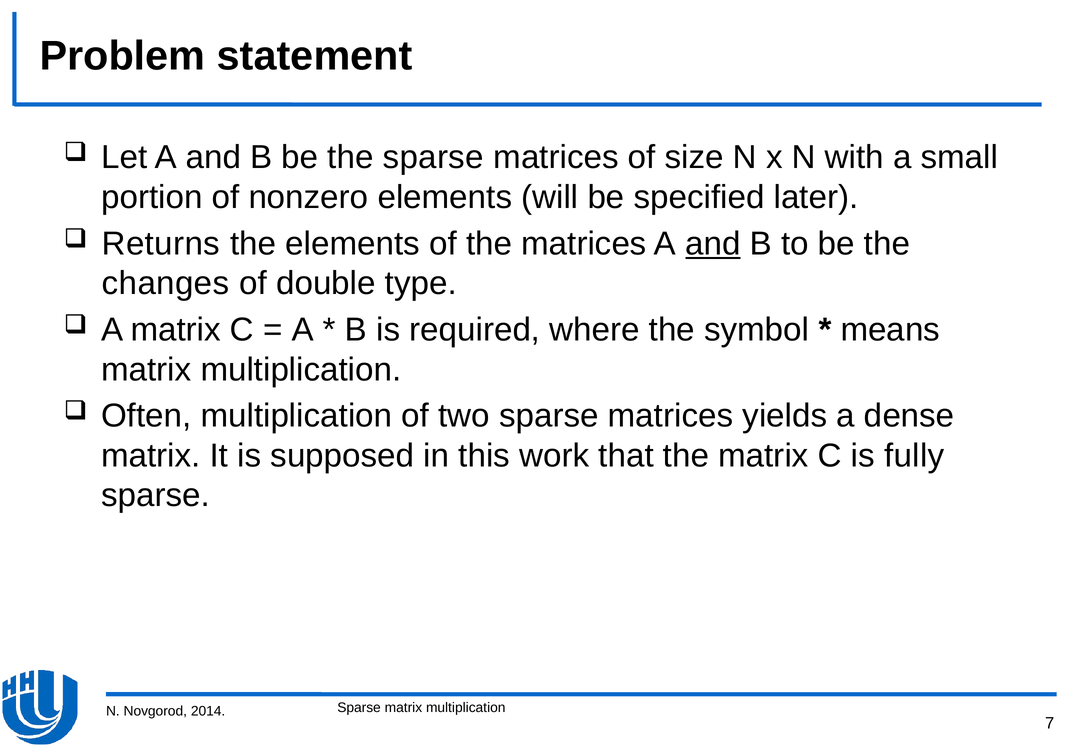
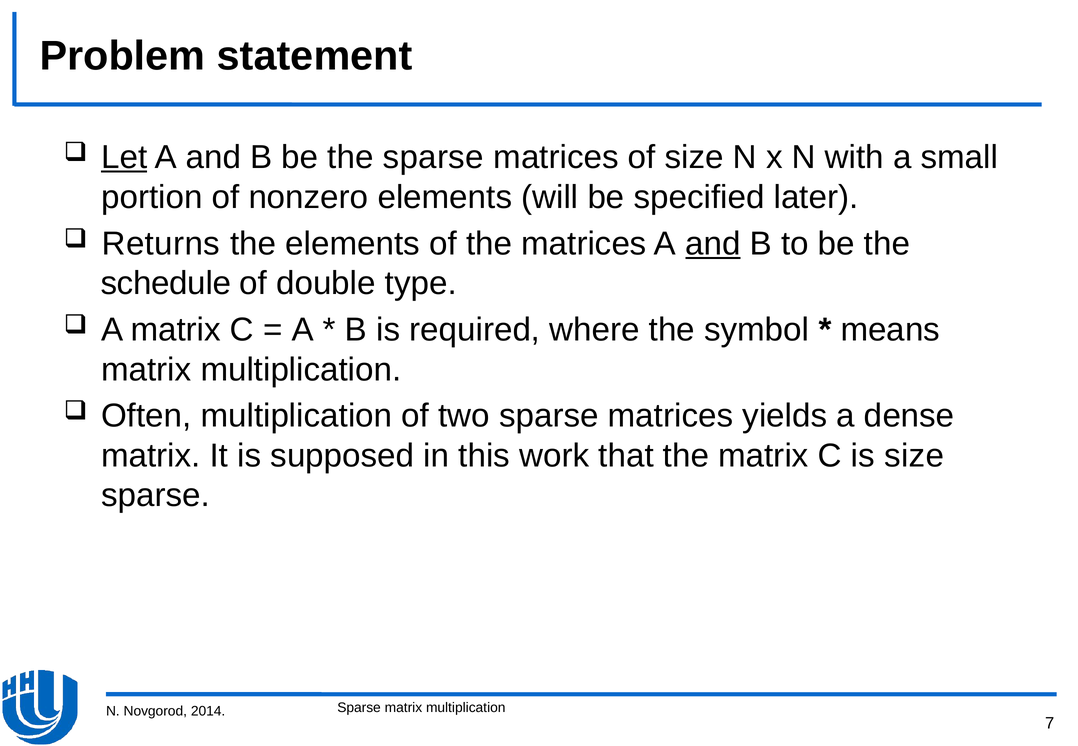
Let underline: none -> present
changes: changes -> schedule
is fully: fully -> size
